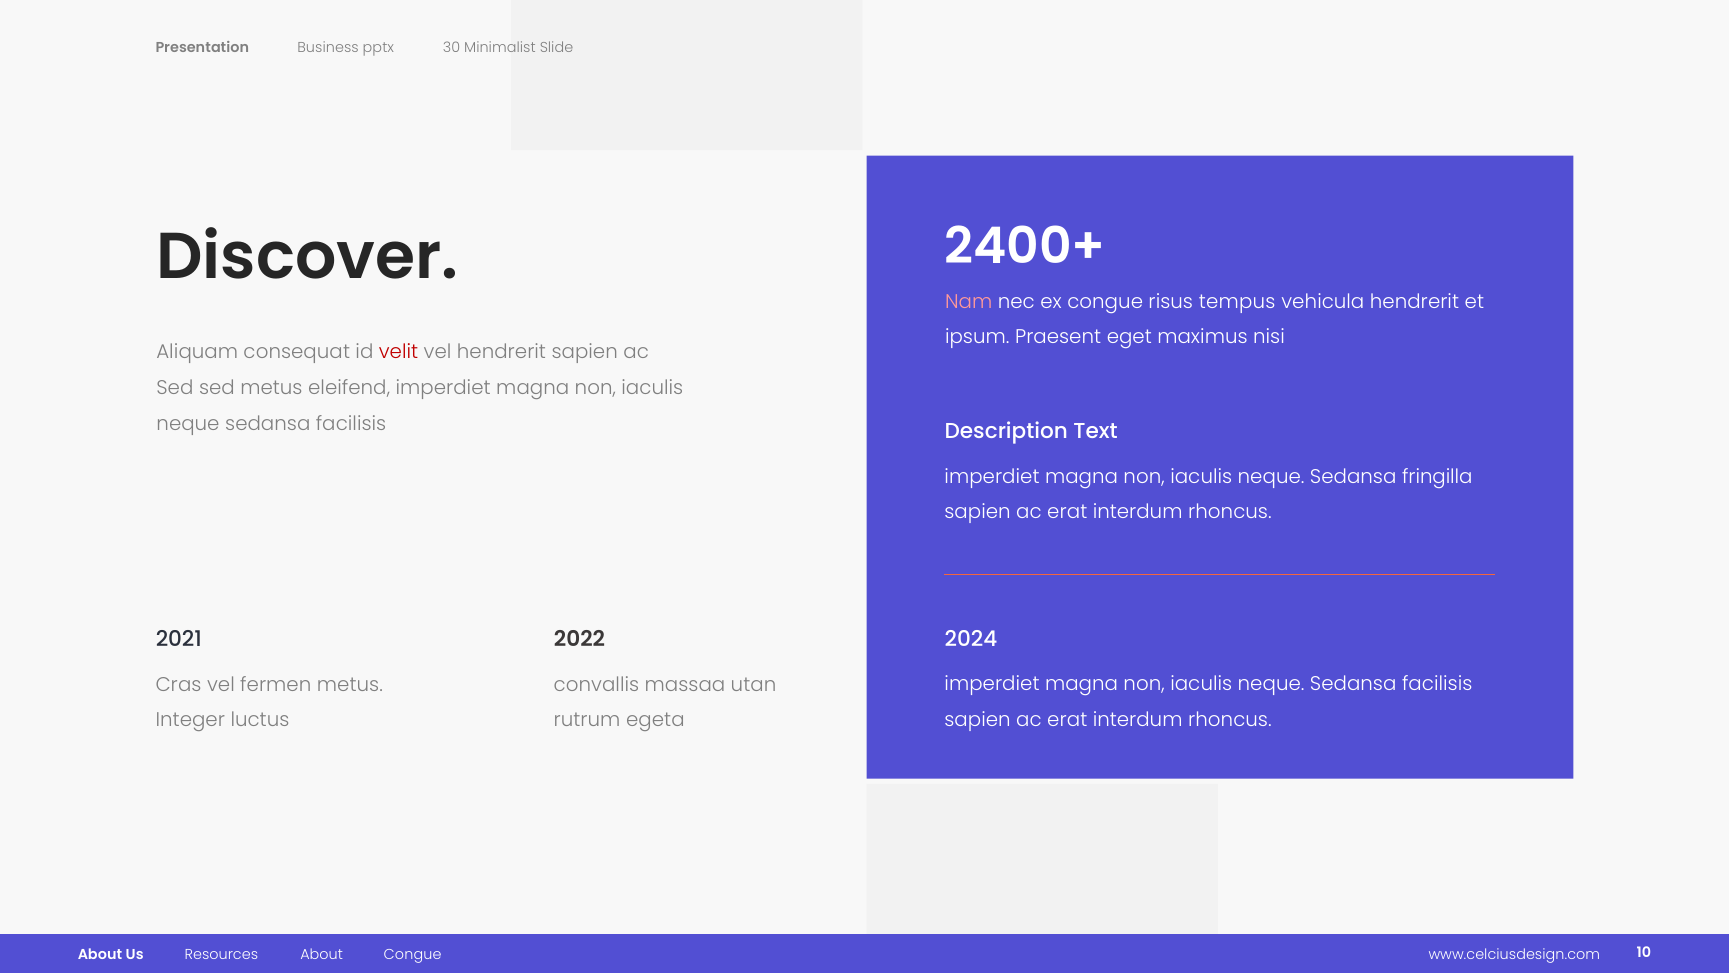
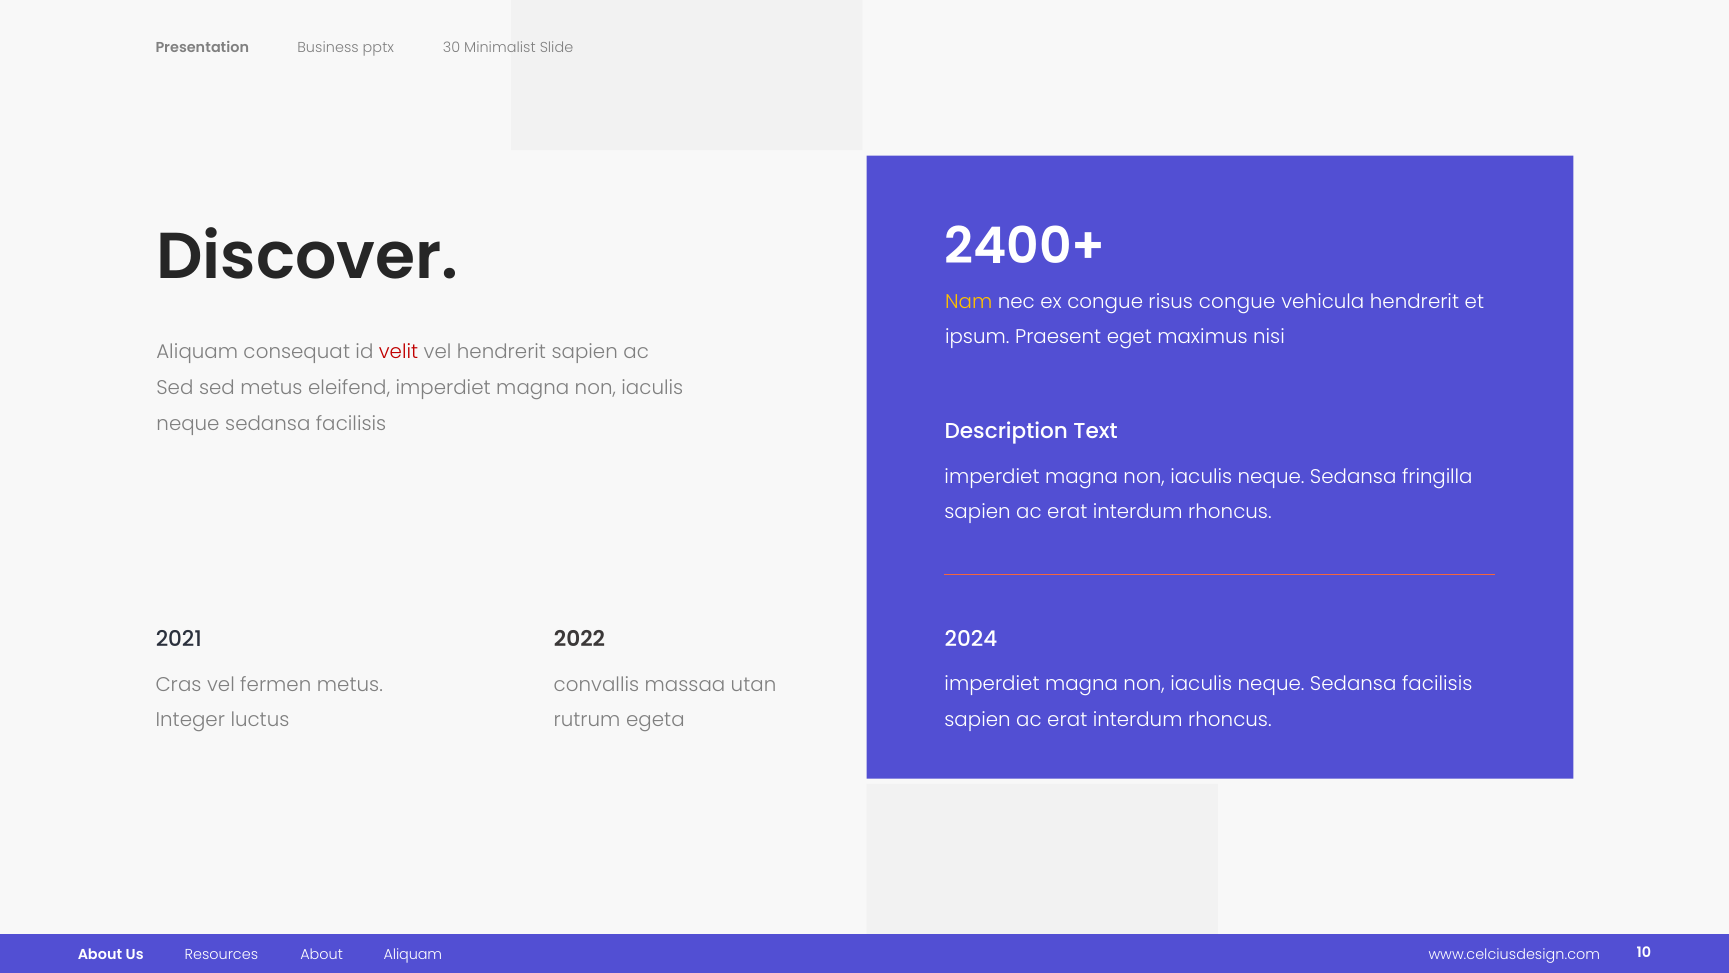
Nam colour: pink -> yellow
risus tempus: tempus -> congue
About Congue: Congue -> Aliquam
